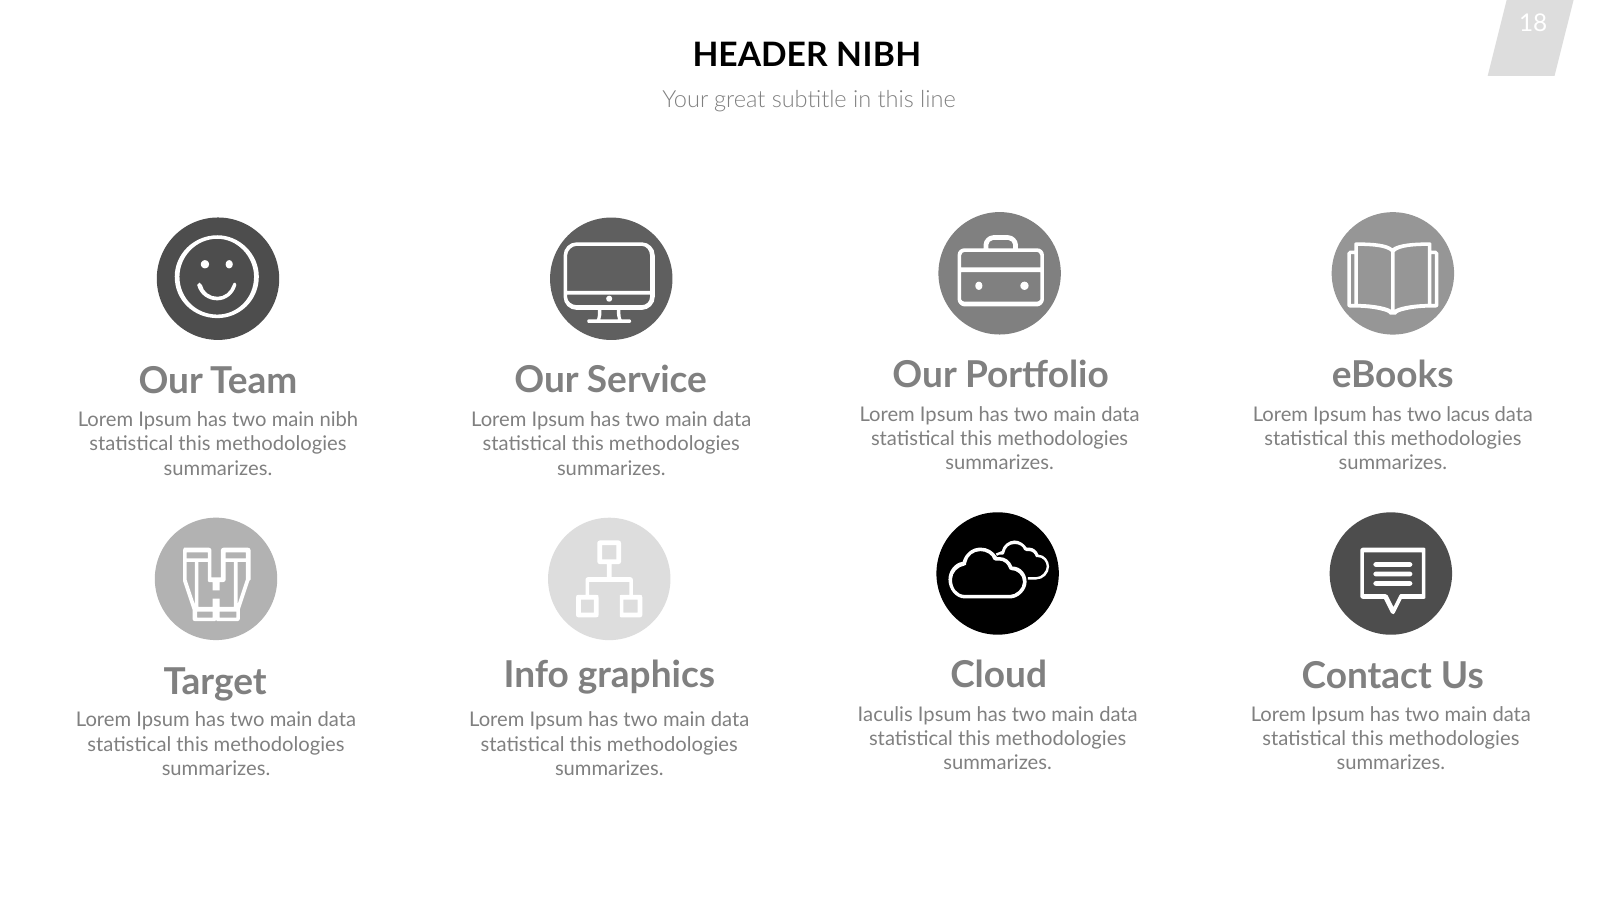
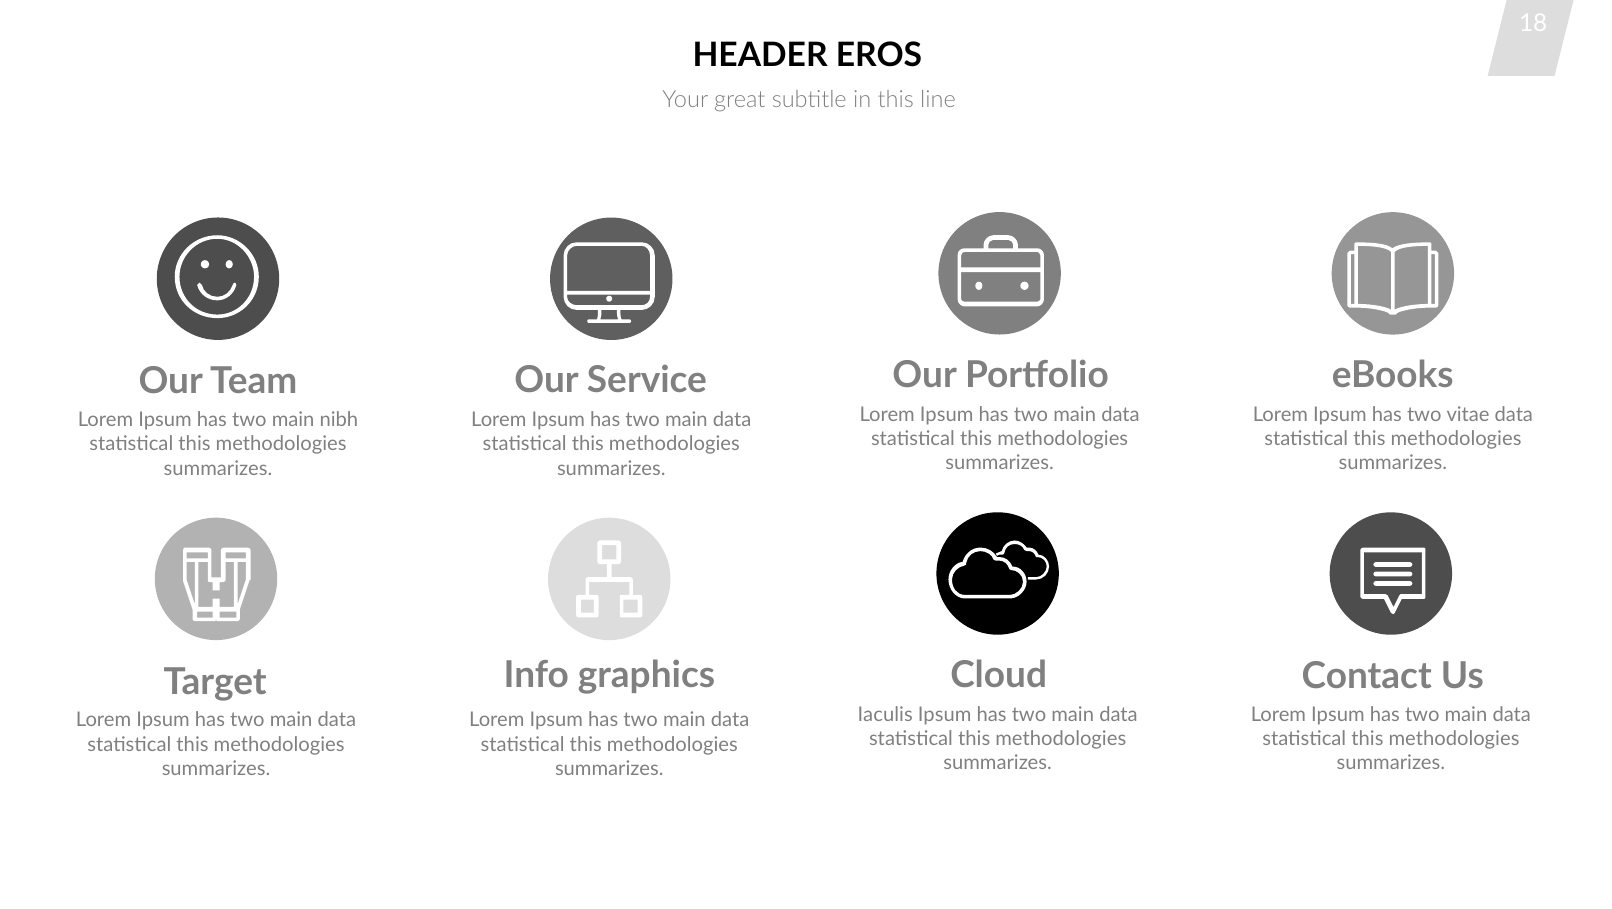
HEADER NIBH: NIBH -> EROS
lacus: lacus -> vitae
